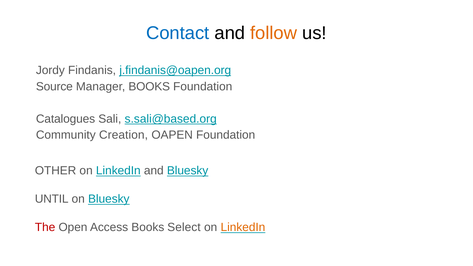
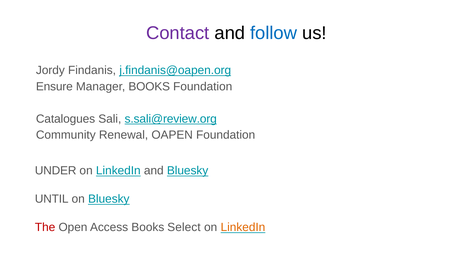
Contact colour: blue -> purple
follow colour: orange -> blue
Source: Source -> Ensure
s.sali@based.org: s.sali@based.org -> s.sali@review.org
Creation: Creation -> Renewal
OTHER: OTHER -> UNDER
